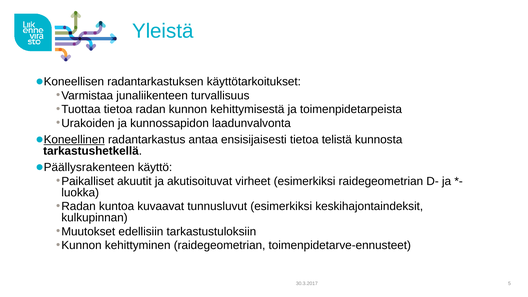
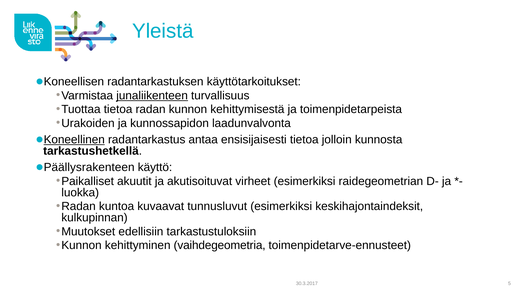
junaliikenteen underline: none -> present
telistä: telistä -> jolloin
kehittyminen raidegeometrian: raidegeometrian -> vaihdegeometria
